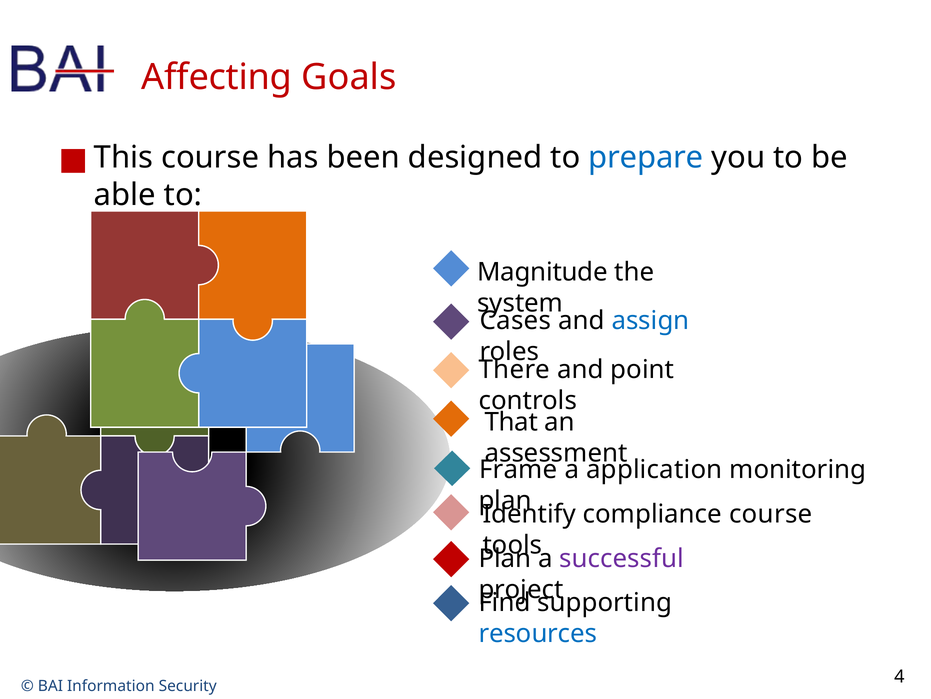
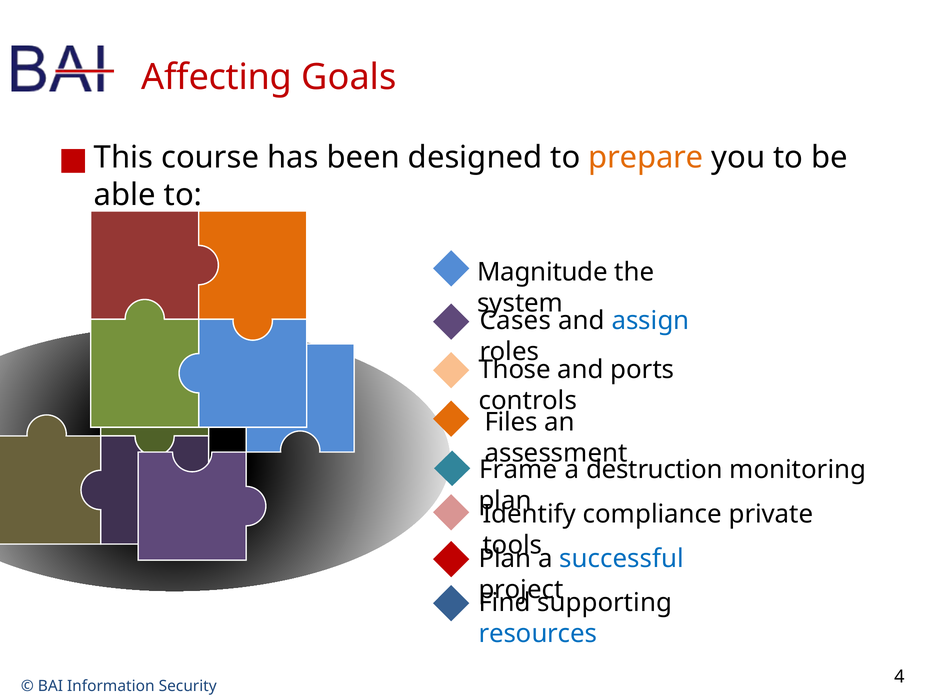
prepare colour: blue -> orange
There: There -> Those
point: point -> ports
That: That -> Files
application: application -> destruction
compliance course: course -> private
successful colour: purple -> blue
